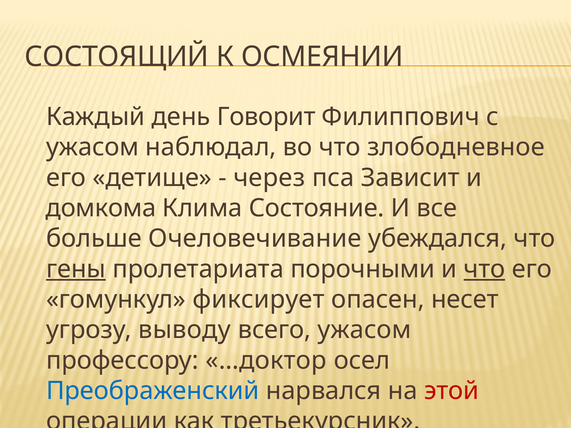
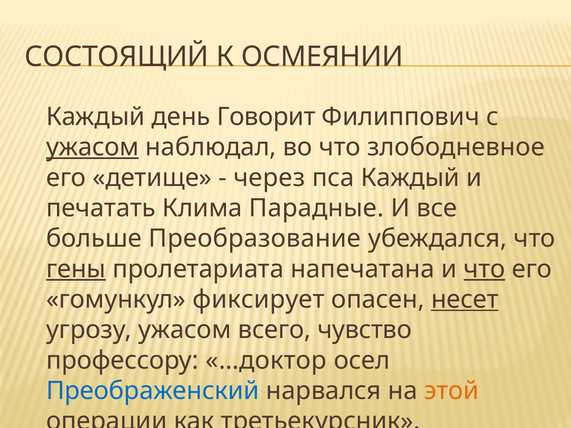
ужасом at (92, 147) underline: none -> present
пса Зависит: Зависит -> Каждый
домкома: домкома -> печатать
Состояние: Состояние -> Парадные
Очеловечивание: Очеловечивание -> Преобразование
порочными: порочными -> напечатана
несет underline: none -> present
угрозу выводу: выводу -> ужасом
всего ужасом: ужасом -> чувство
этой colour: red -> orange
